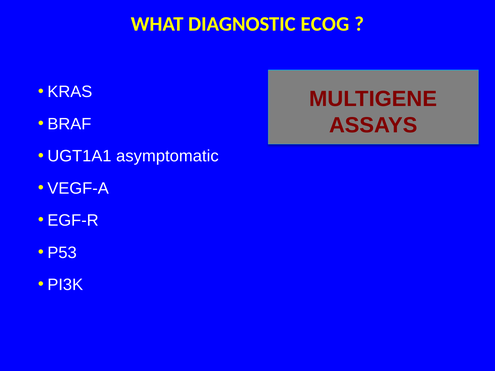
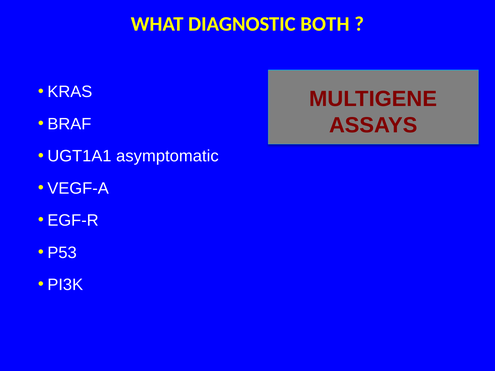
ECOG: ECOG -> BOTH
